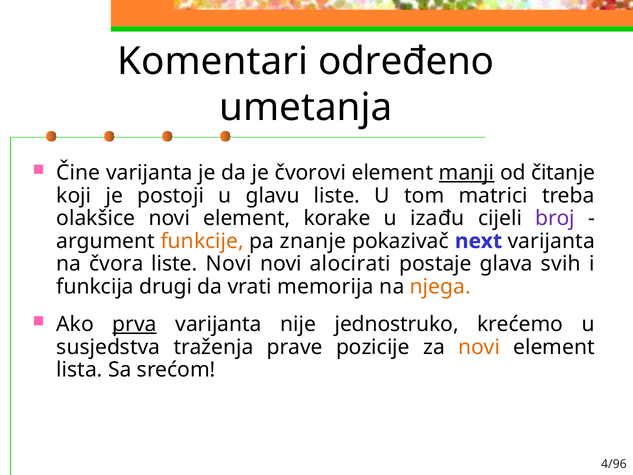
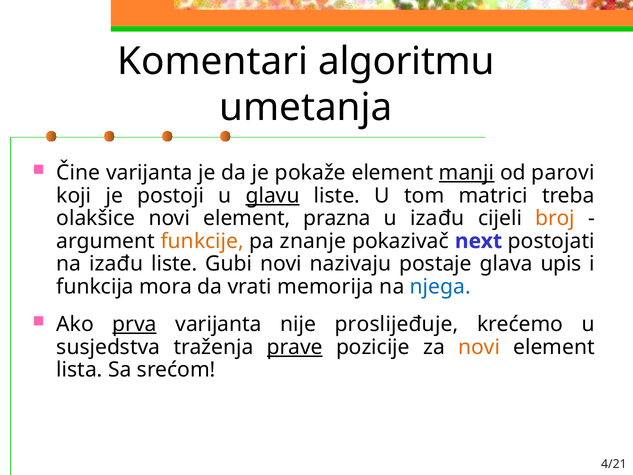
određeno: određeno -> algoritmu
čvorovi: čvorovi -> pokaže
čitanje: čitanje -> parovi
glavu underline: none -> present
korake: korake -> prazna
broj colour: purple -> orange
next varijanta: varijanta -> postojati
na čvora: čvora -> izađu
liste Novi: Novi -> Gubi
alocirati: alocirati -> nazivaju
svih: svih -> upis
drugi: drugi -> mora
njega colour: orange -> blue
jednostruko: jednostruko -> proslijeđuje
prave underline: none -> present
4/96: 4/96 -> 4/21
